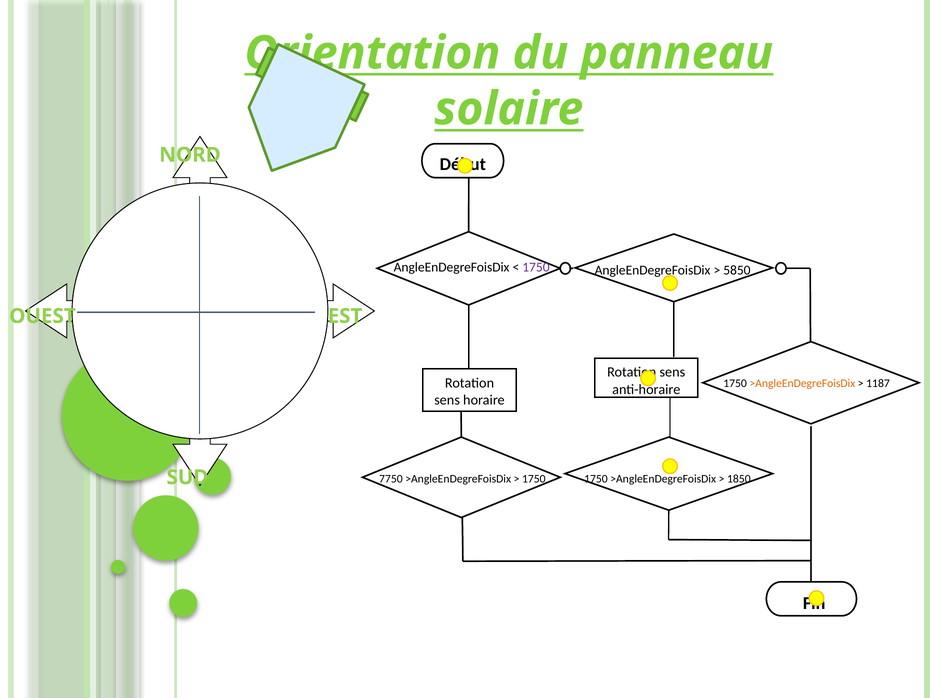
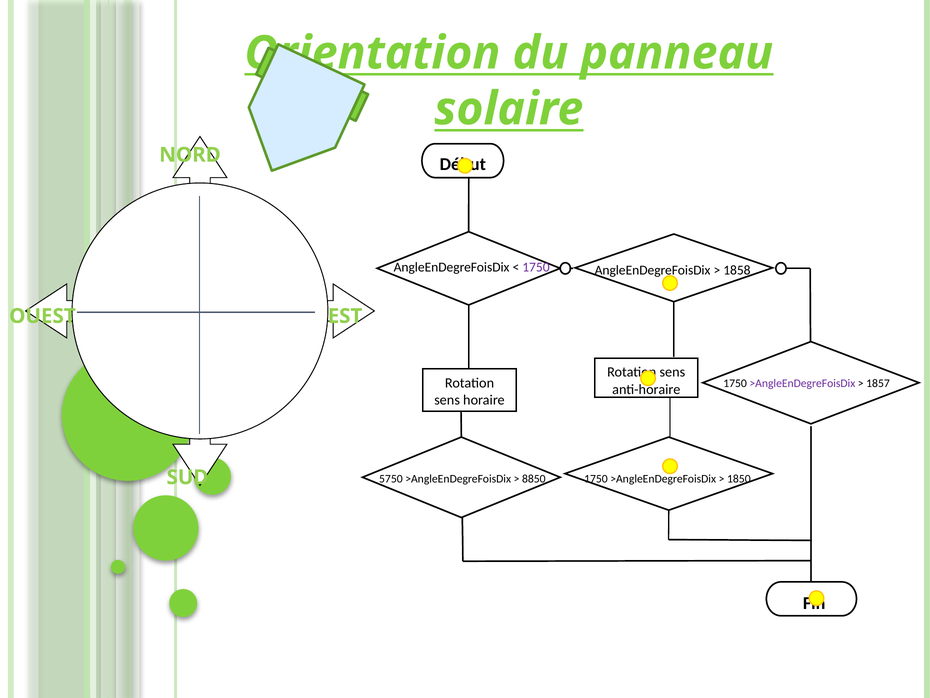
5850: 5850 -> 1858
>AngleEnDegreFoisDix at (802, 383) colour: orange -> purple
1187: 1187 -> 1857
7750: 7750 -> 5750
1750 at (534, 478): 1750 -> 8850
